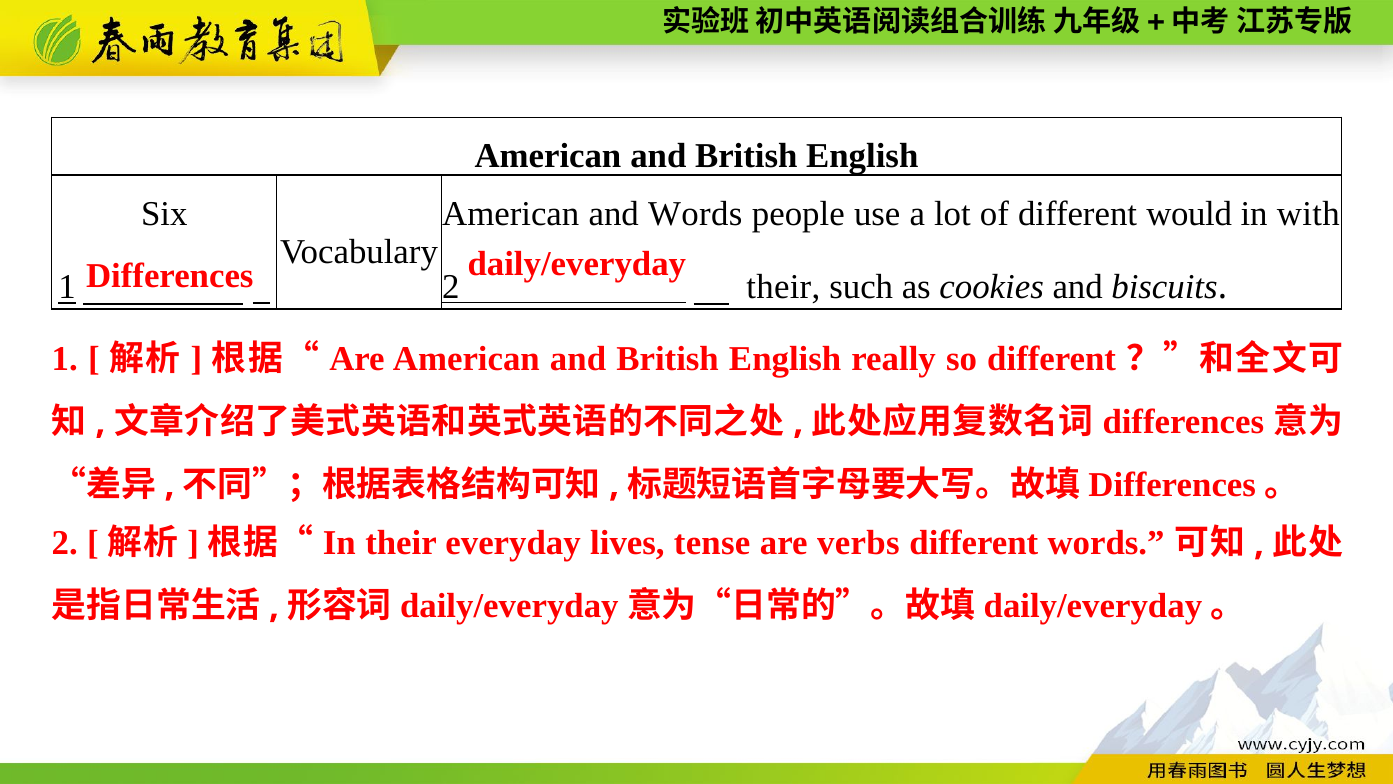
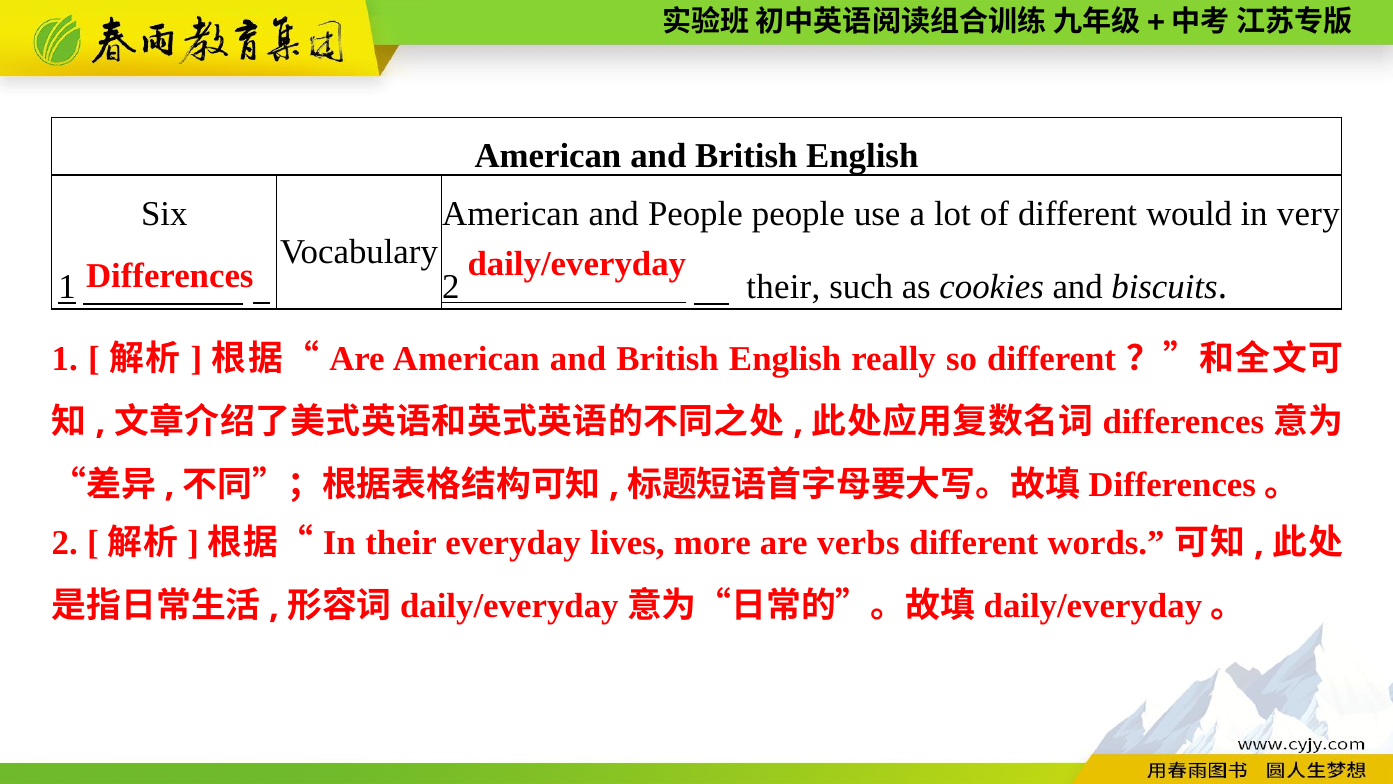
and Words: Words -> People
with: with -> very
tense: tense -> more
